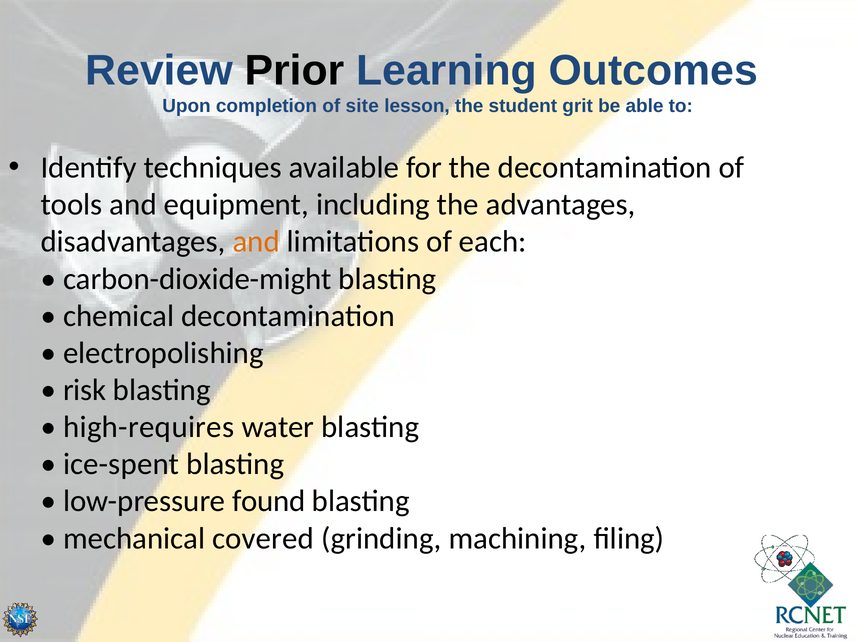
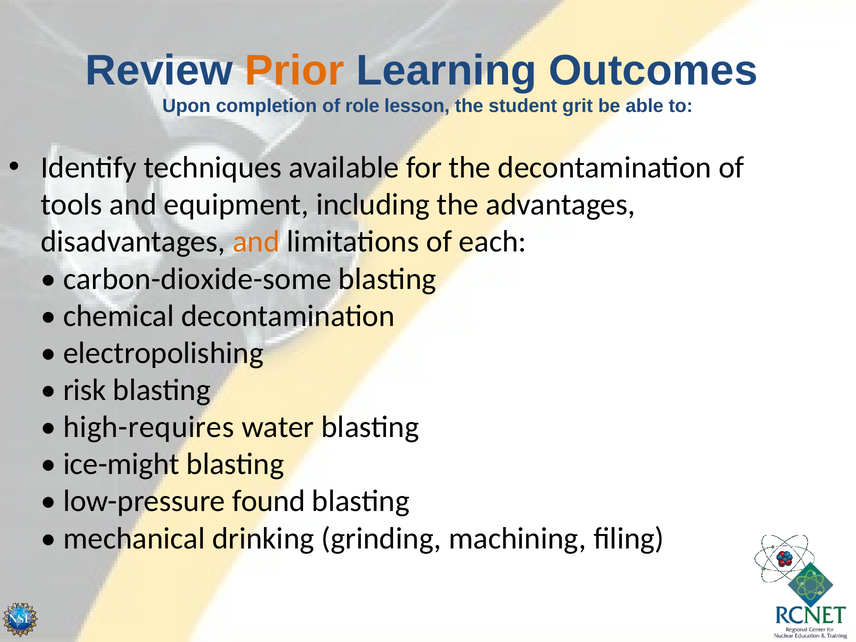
Prior colour: black -> orange
site: site -> role
carbon-dioxide-might: carbon-dioxide-might -> carbon-dioxide-some
ice-spent: ice-spent -> ice-might
covered: covered -> drinking
